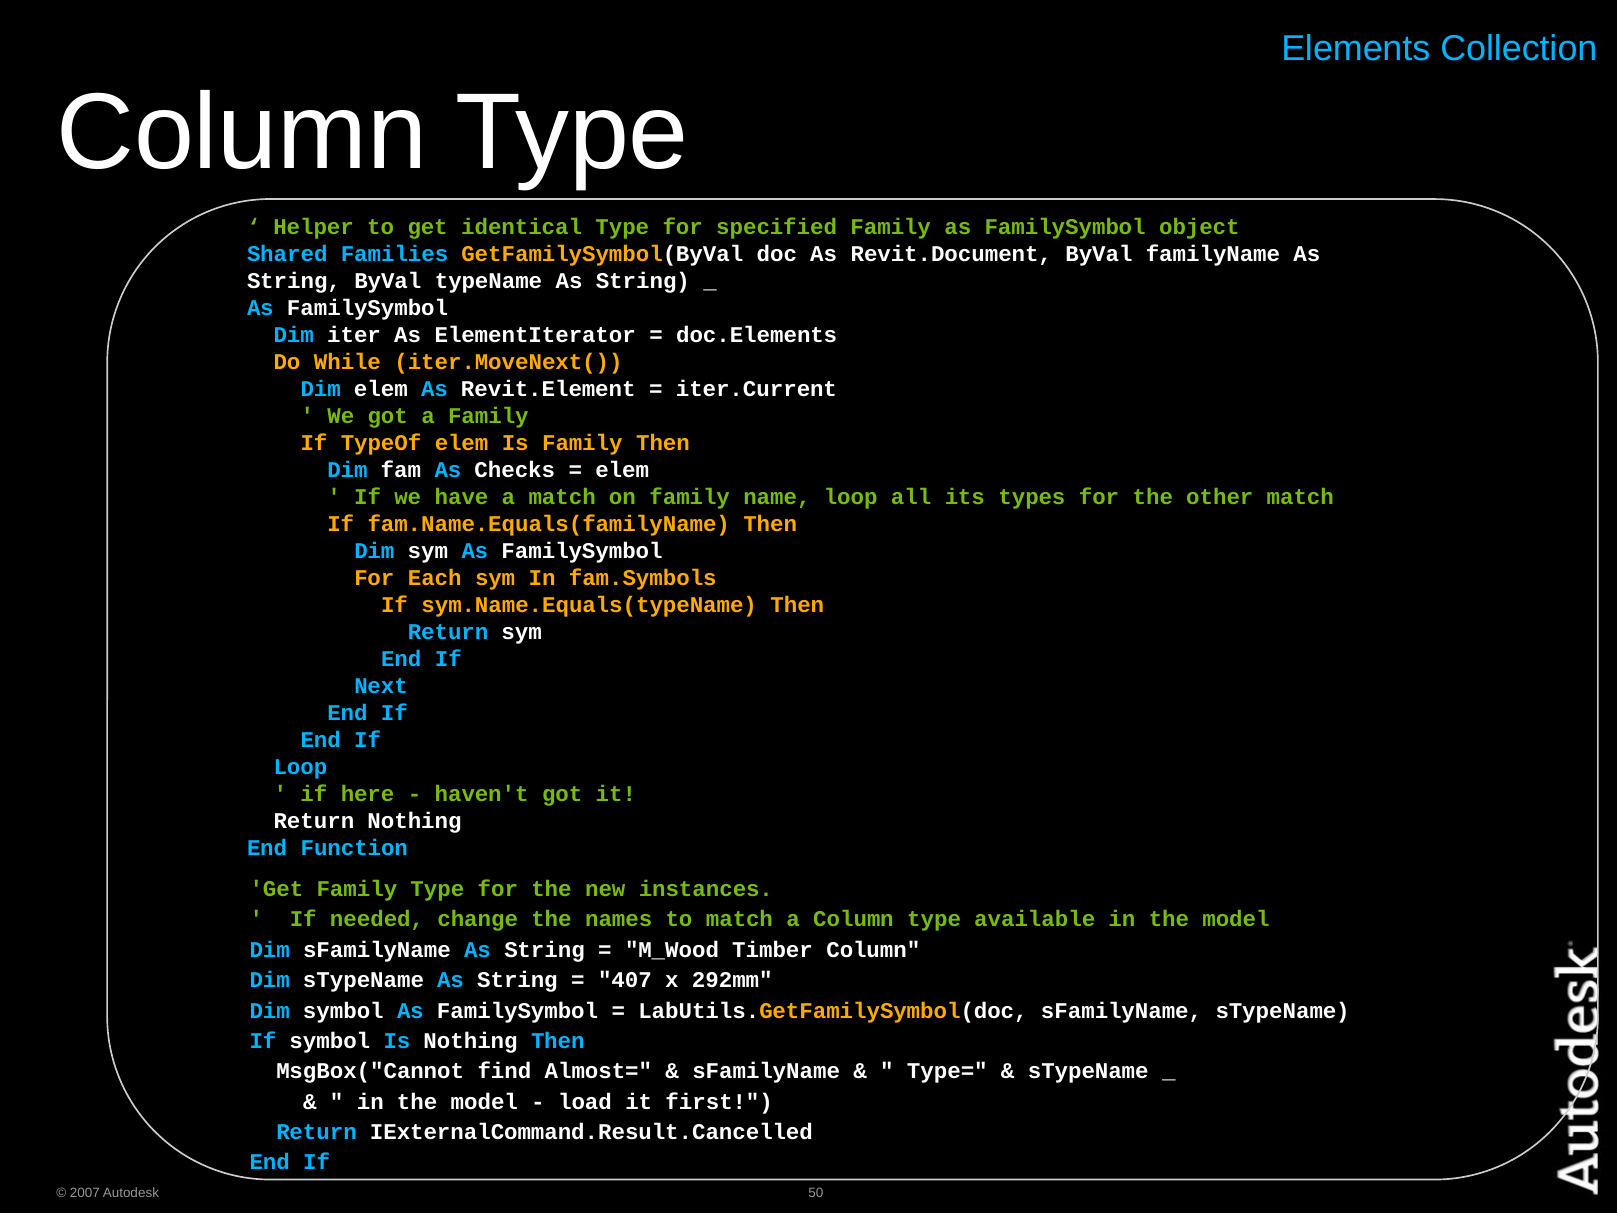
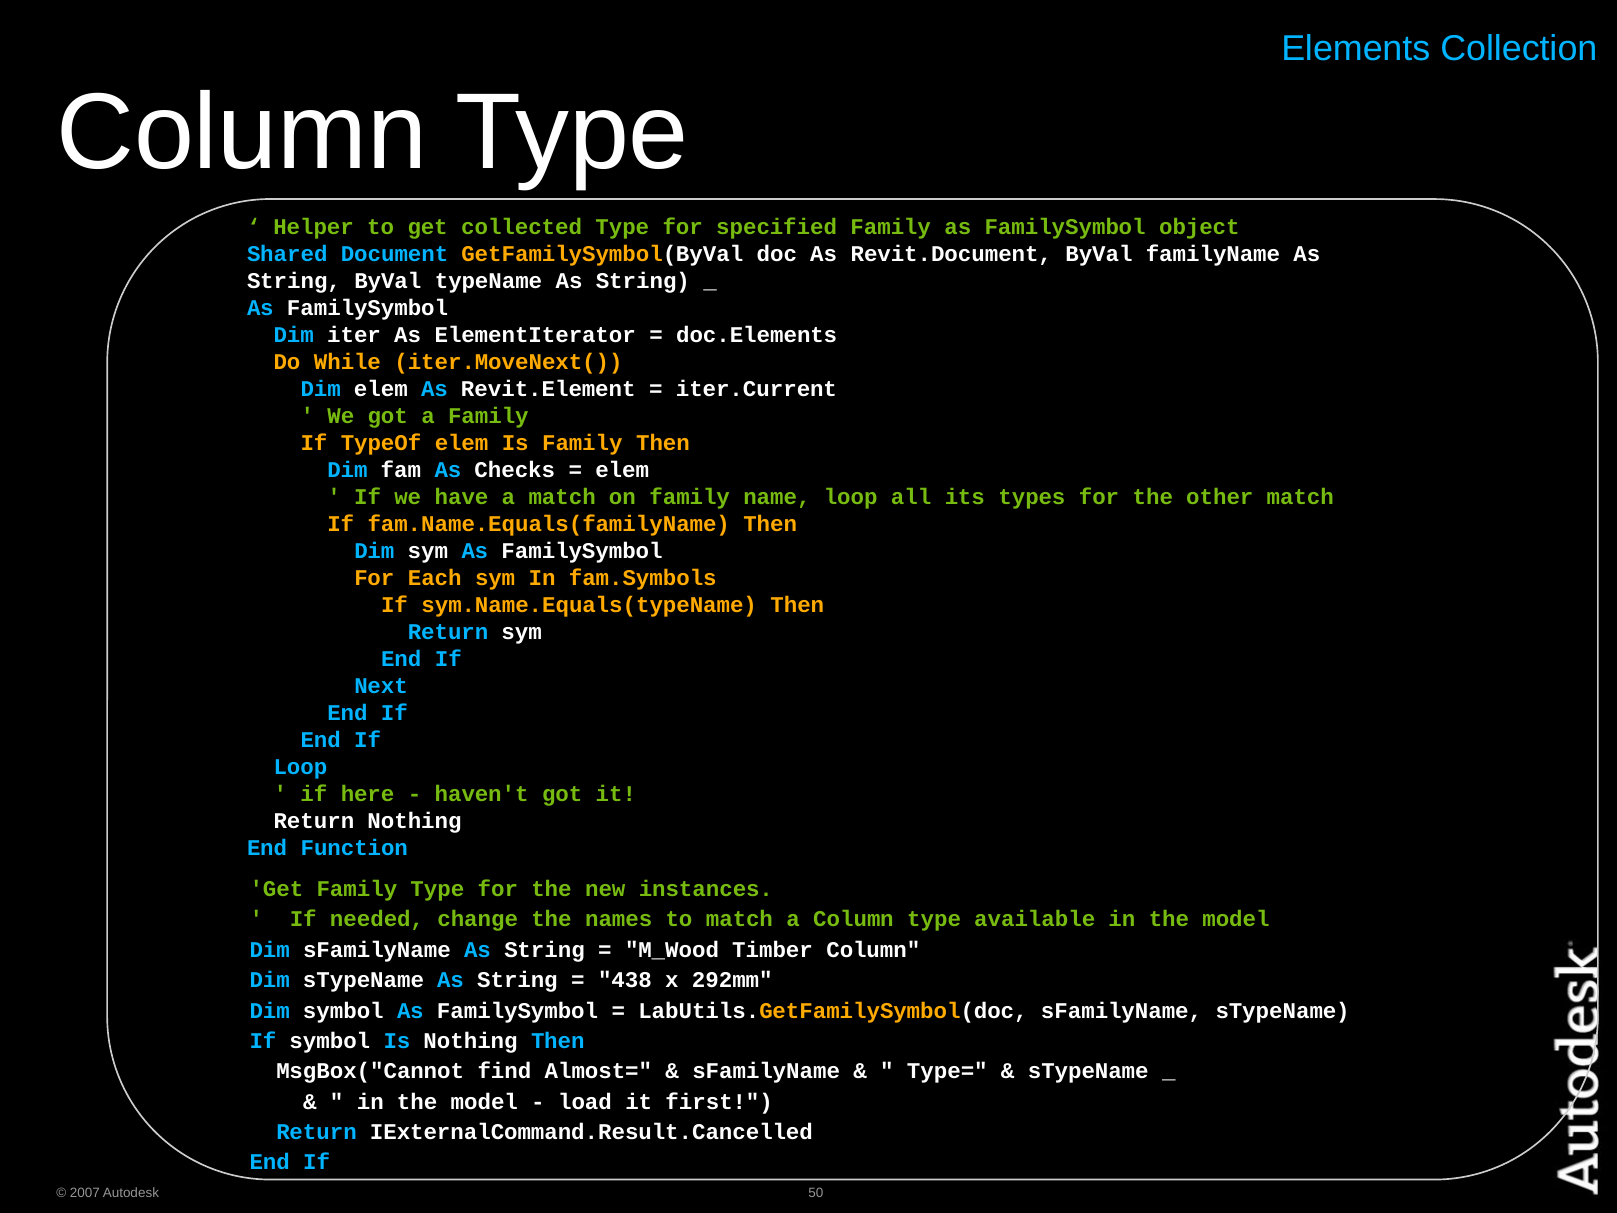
identical: identical -> collected
Families: Families -> Document
407: 407 -> 438
